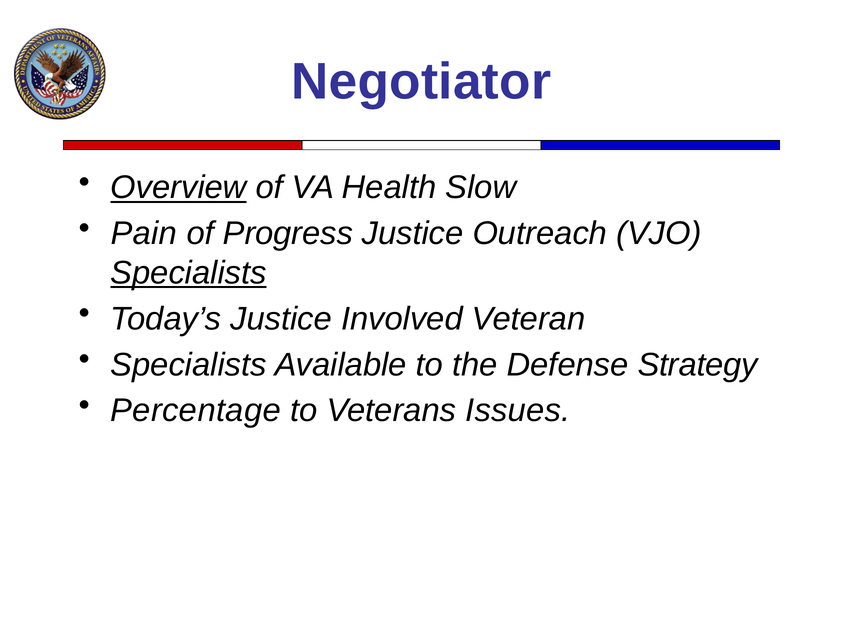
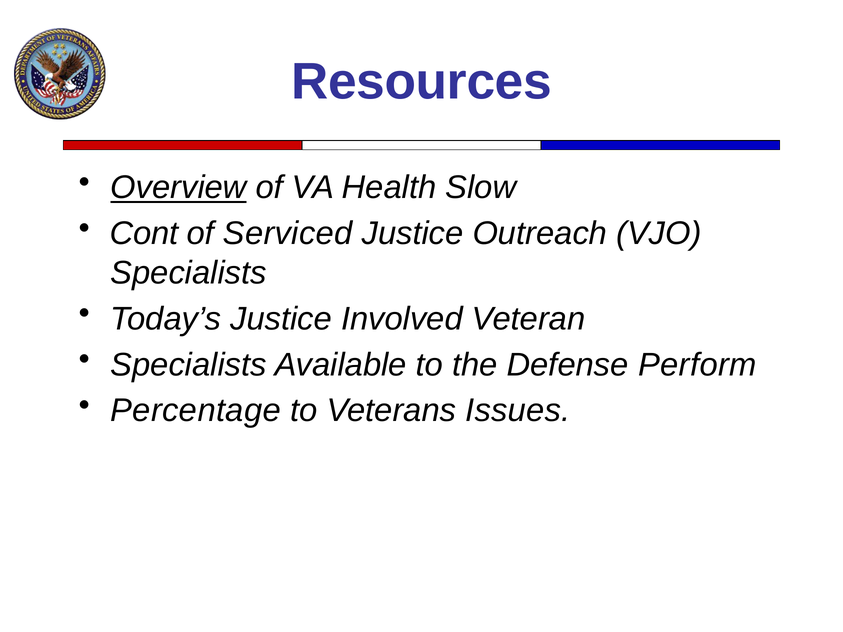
Negotiator: Negotiator -> Resources
Pain: Pain -> Cont
Progress: Progress -> Serviced
Specialists at (189, 273) underline: present -> none
Strategy: Strategy -> Perform
